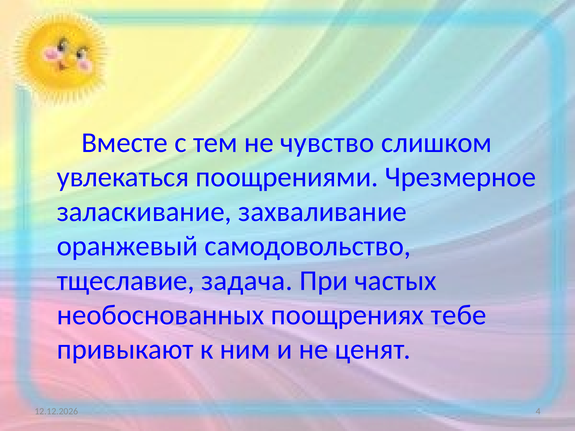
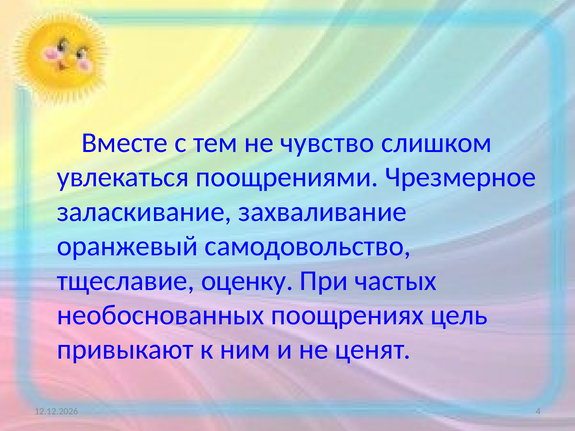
задача: задача -> оценку
тебе: тебе -> цель
